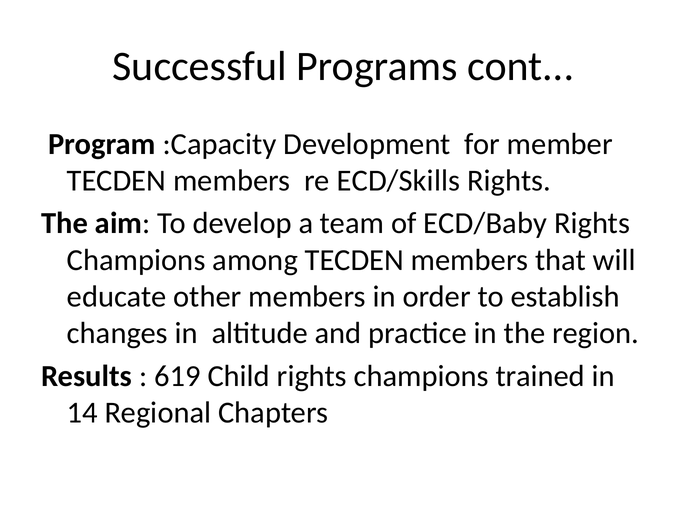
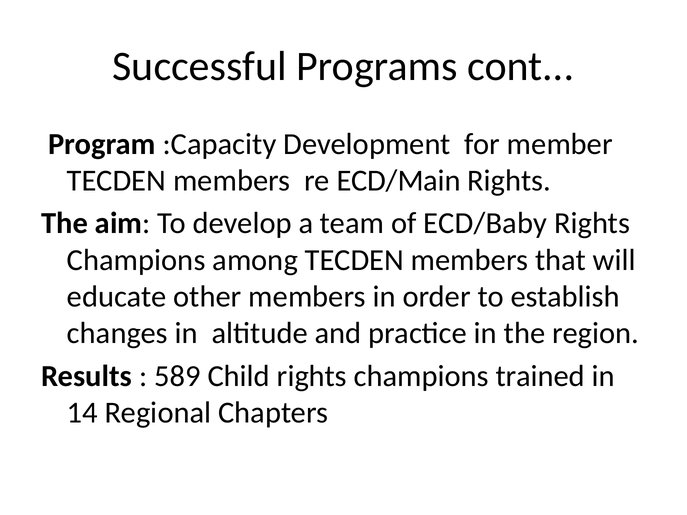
ECD/Skills: ECD/Skills -> ECD/Main
619: 619 -> 589
